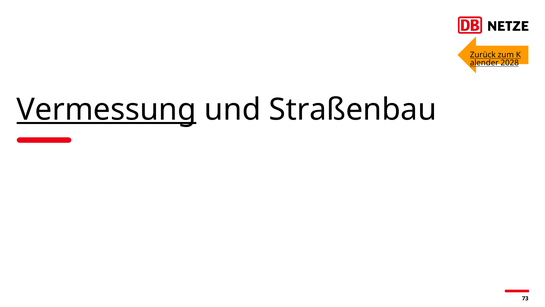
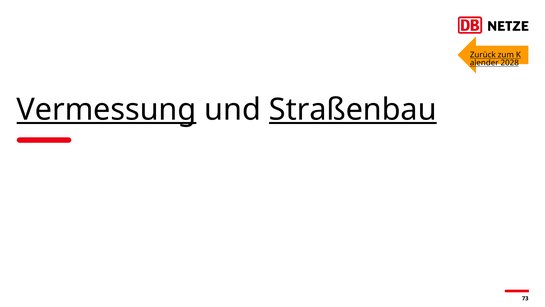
Straßenbau underline: none -> present
